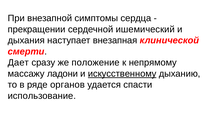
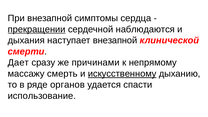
прекращении underline: none -> present
ишемический: ишемический -> наблюдаются
наступает внезапная: внезапная -> внезапной
положение: положение -> причинами
ладони: ладони -> смерть
